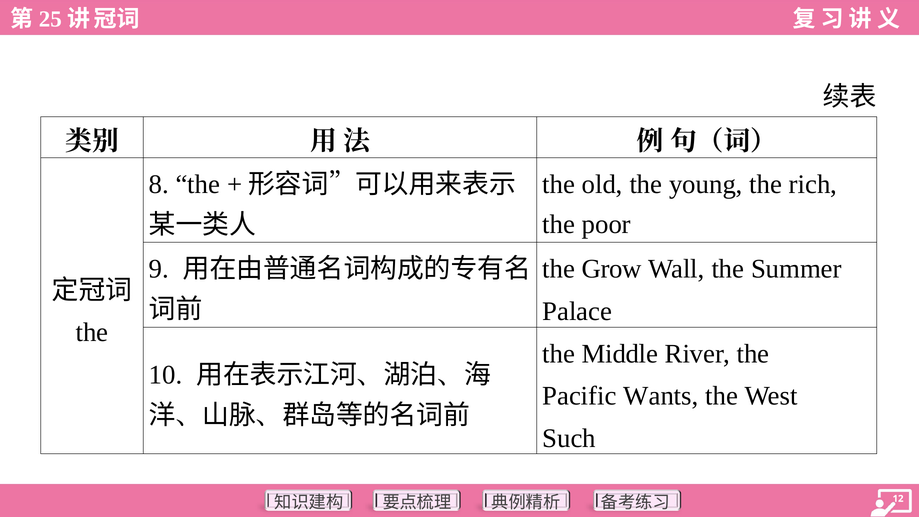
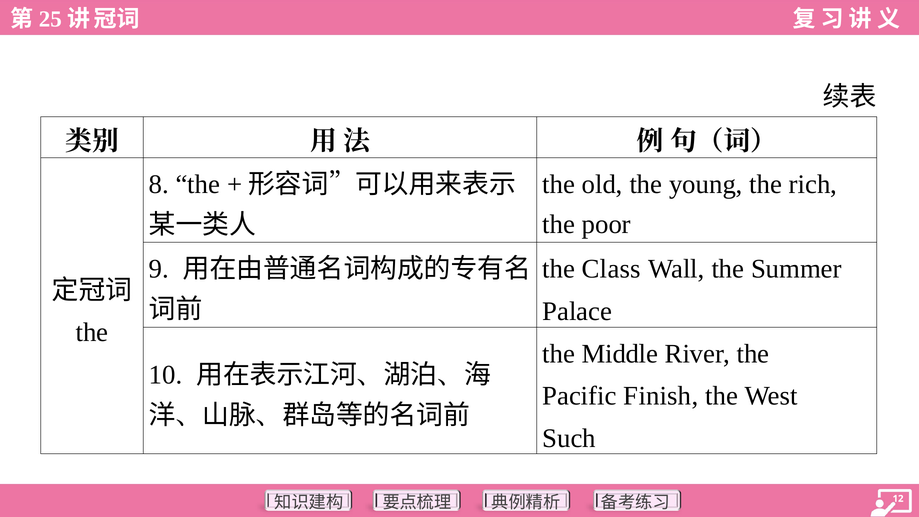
Grow: Grow -> Class
Wants: Wants -> Finish
